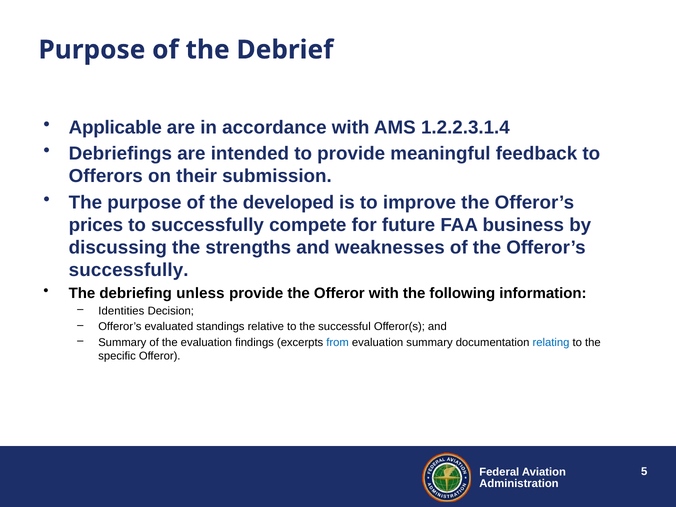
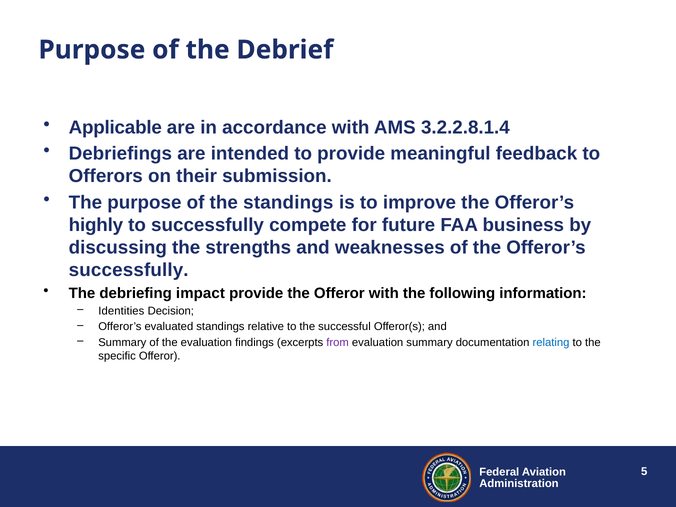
1.2.2.3.1.4: 1.2.2.3.1.4 -> 3.2.2.8.1.4
the developed: developed -> standings
prices: prices -> highly
unless: unless -> impact
from colour: blue -> purple
